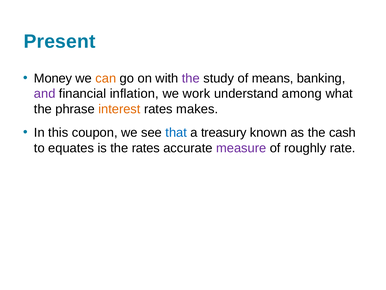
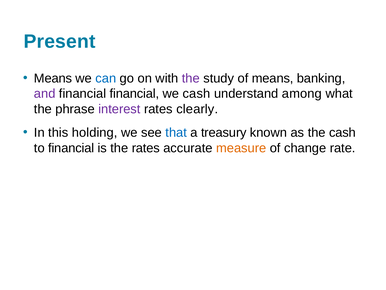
Money at (53, 78): Money -> Means
can colour: orange -> blue
financial inflation: inflation -> financial
we work: work -> cash
interest colour: orange -> purple
makes: makes -> clearly
coupon: coupon -> holding
to equates: equates -> financial
measure colour: purple -> orange
roughly: roughly -> change
